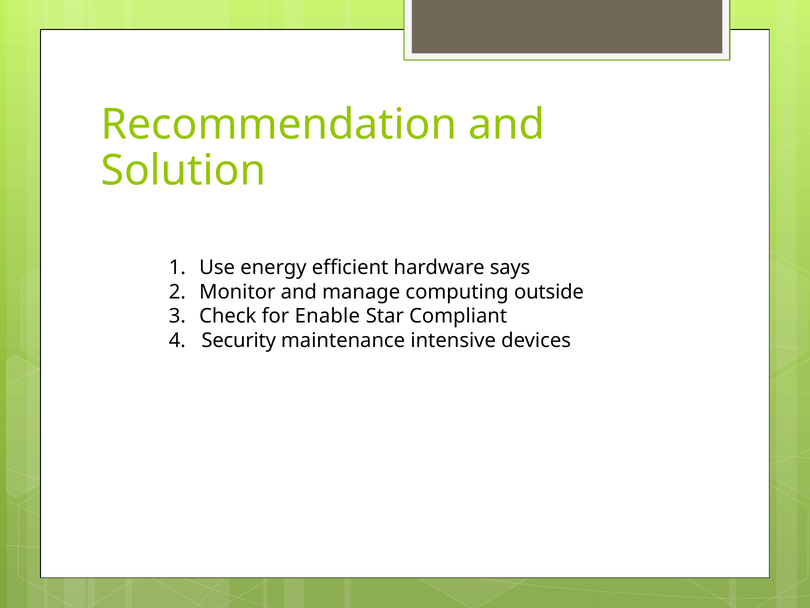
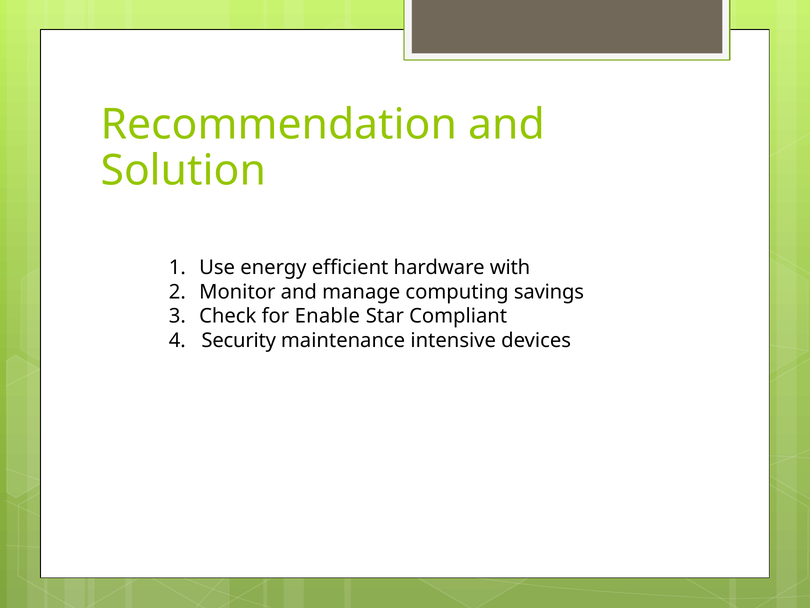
says: says -> with
outside: outside -> savings
